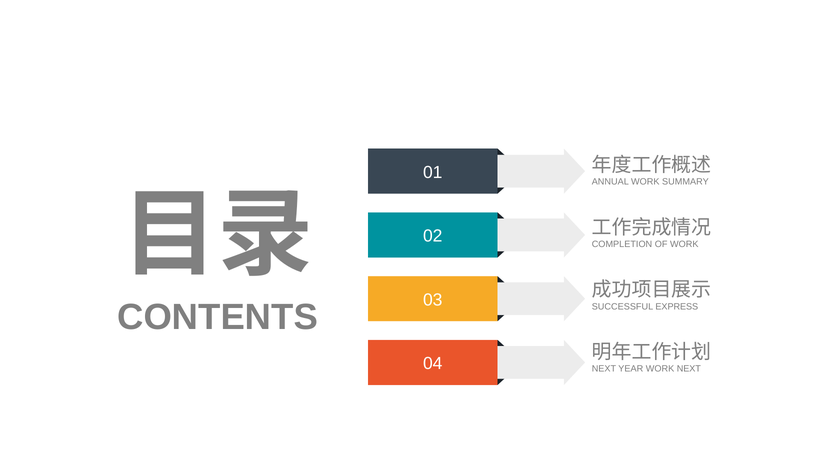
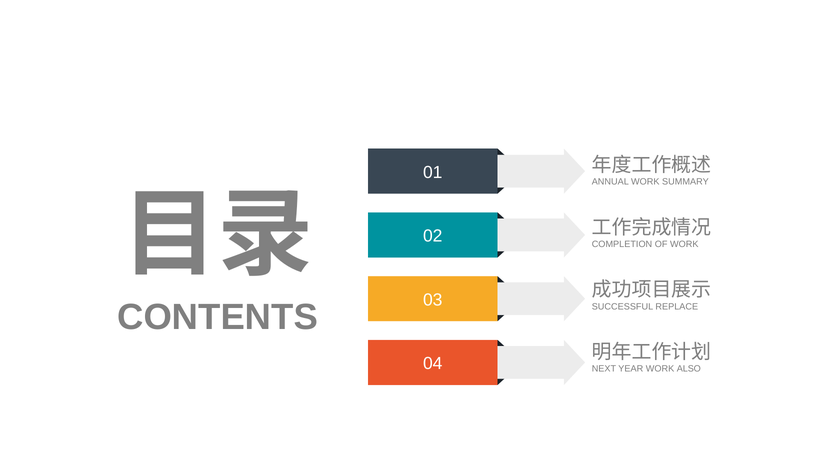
EXPRESS: EXPRESS -> REPLACE
WORK NEXT: NEXT -> ALSO
